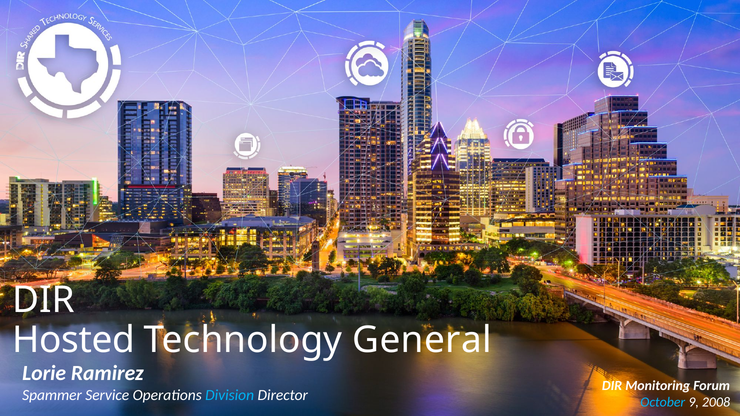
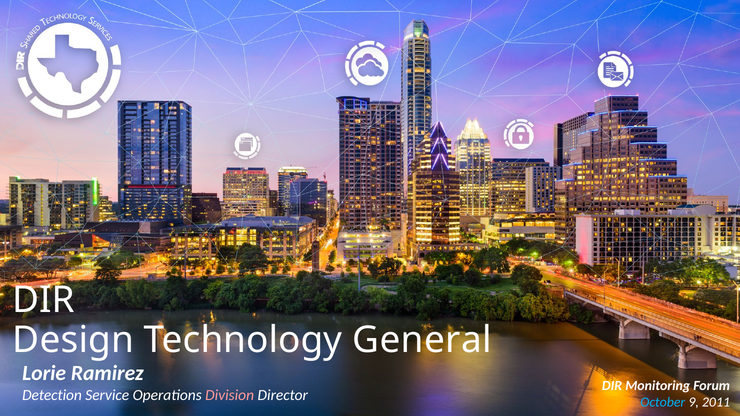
Hosted: Hosted -> Design
Spammer: Spammer -> Detection
Division colour: light blue -> pink
2008: 2008 -> 2011
